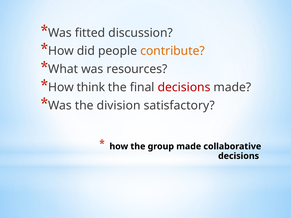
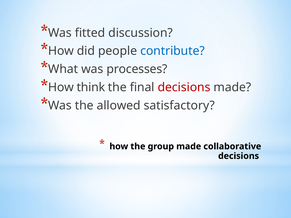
contribute colour: orange -> blue
resources: resources -> processes
division: division -> allowed
